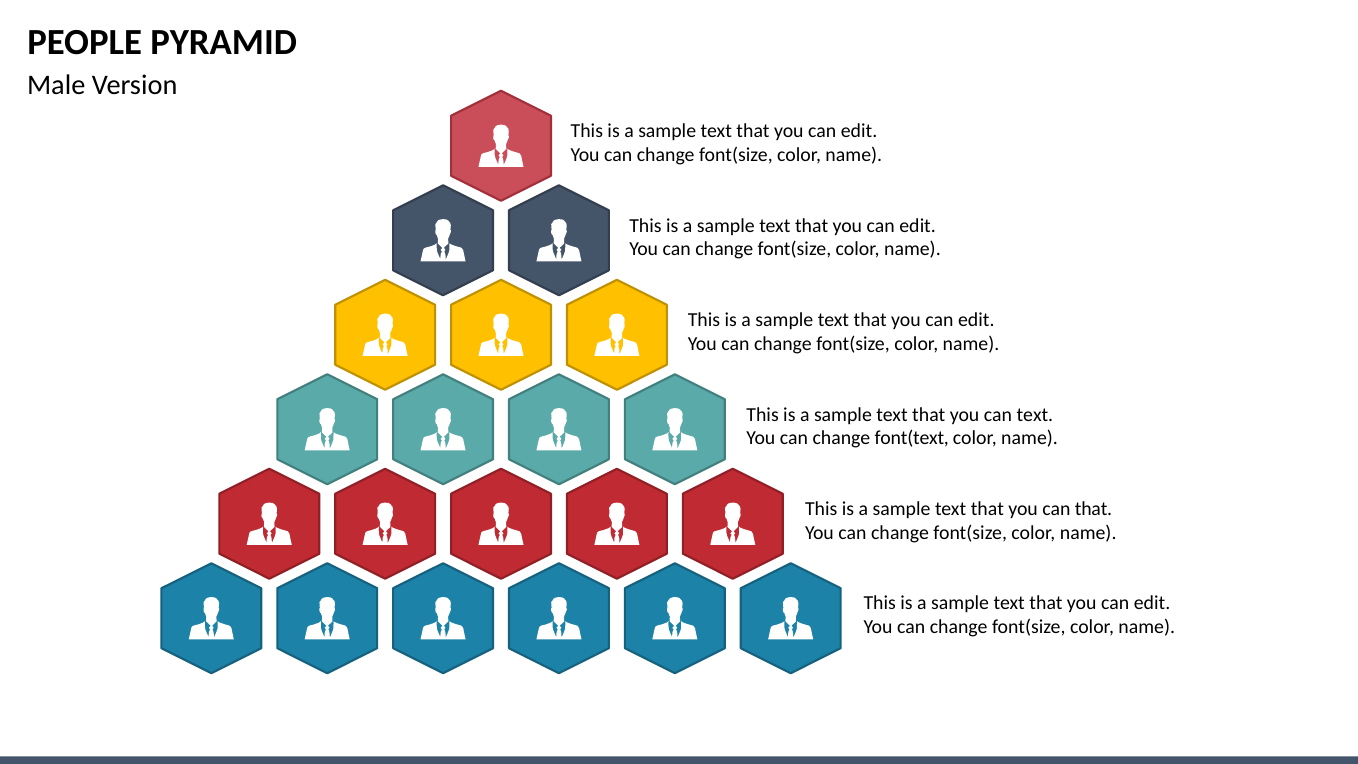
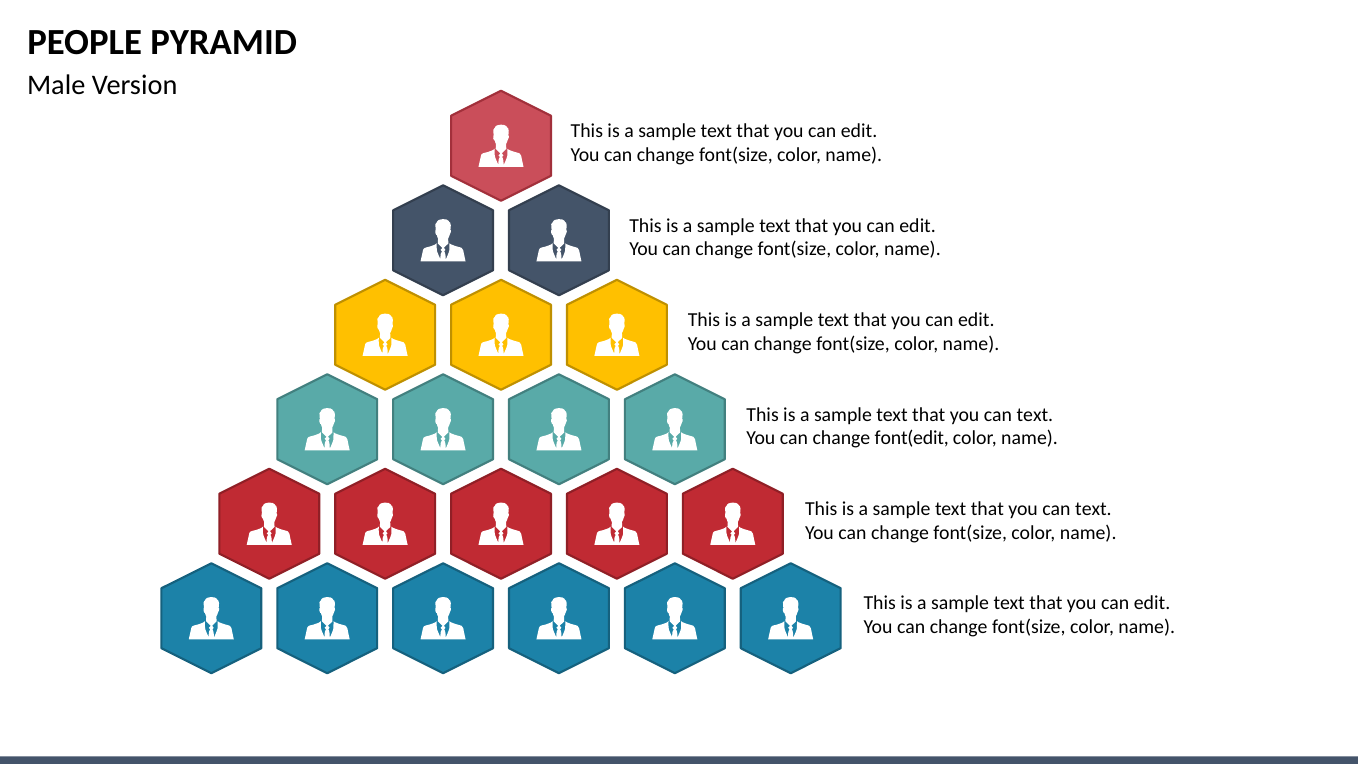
font(text: font(text -> font(edit
that at (1094, 509): that -> text
